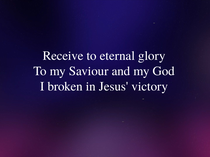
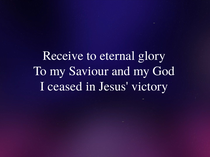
broken: broken -> ceased
